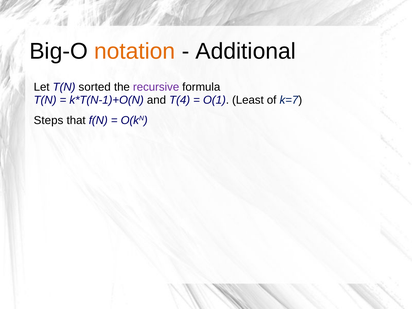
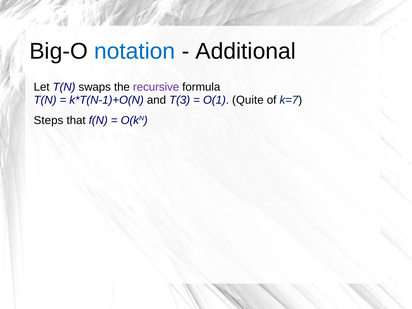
notation colour: orange -> blue
sorted: sorted -> swaps
T(4: T(4 -> T(3
Least: Least -> Quite
